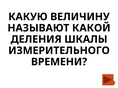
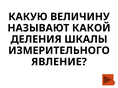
ВРЕМЕНИ: ВРЕМЕНИ -> ЯВЛЕНИЕ
